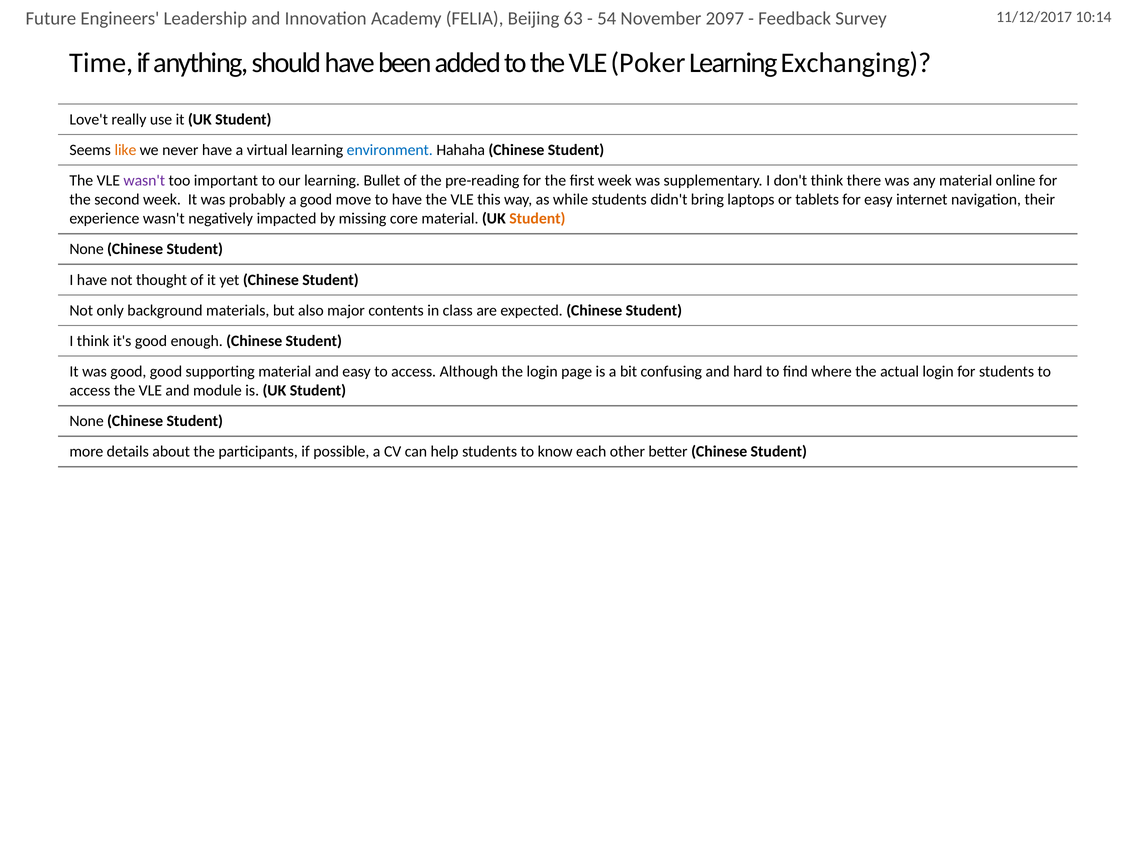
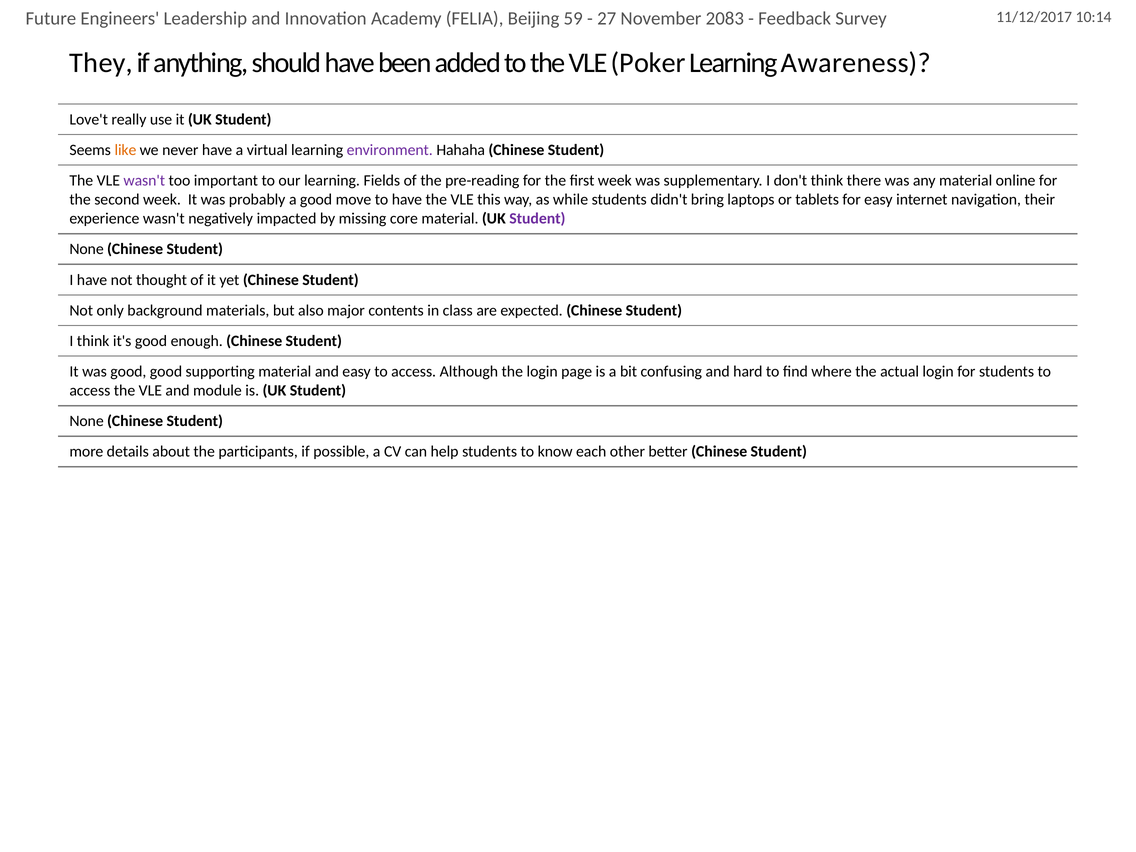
63: 63 -> 59
54: 54 -> 27
2097: 2097 -> 2083
Time: Time -> They
Exchanging: Exchanging -> Awareness
environment colour: blue -> purple
Bullet: Bullet -> Fields
Student at (537, 219) colour: orange -> purple
